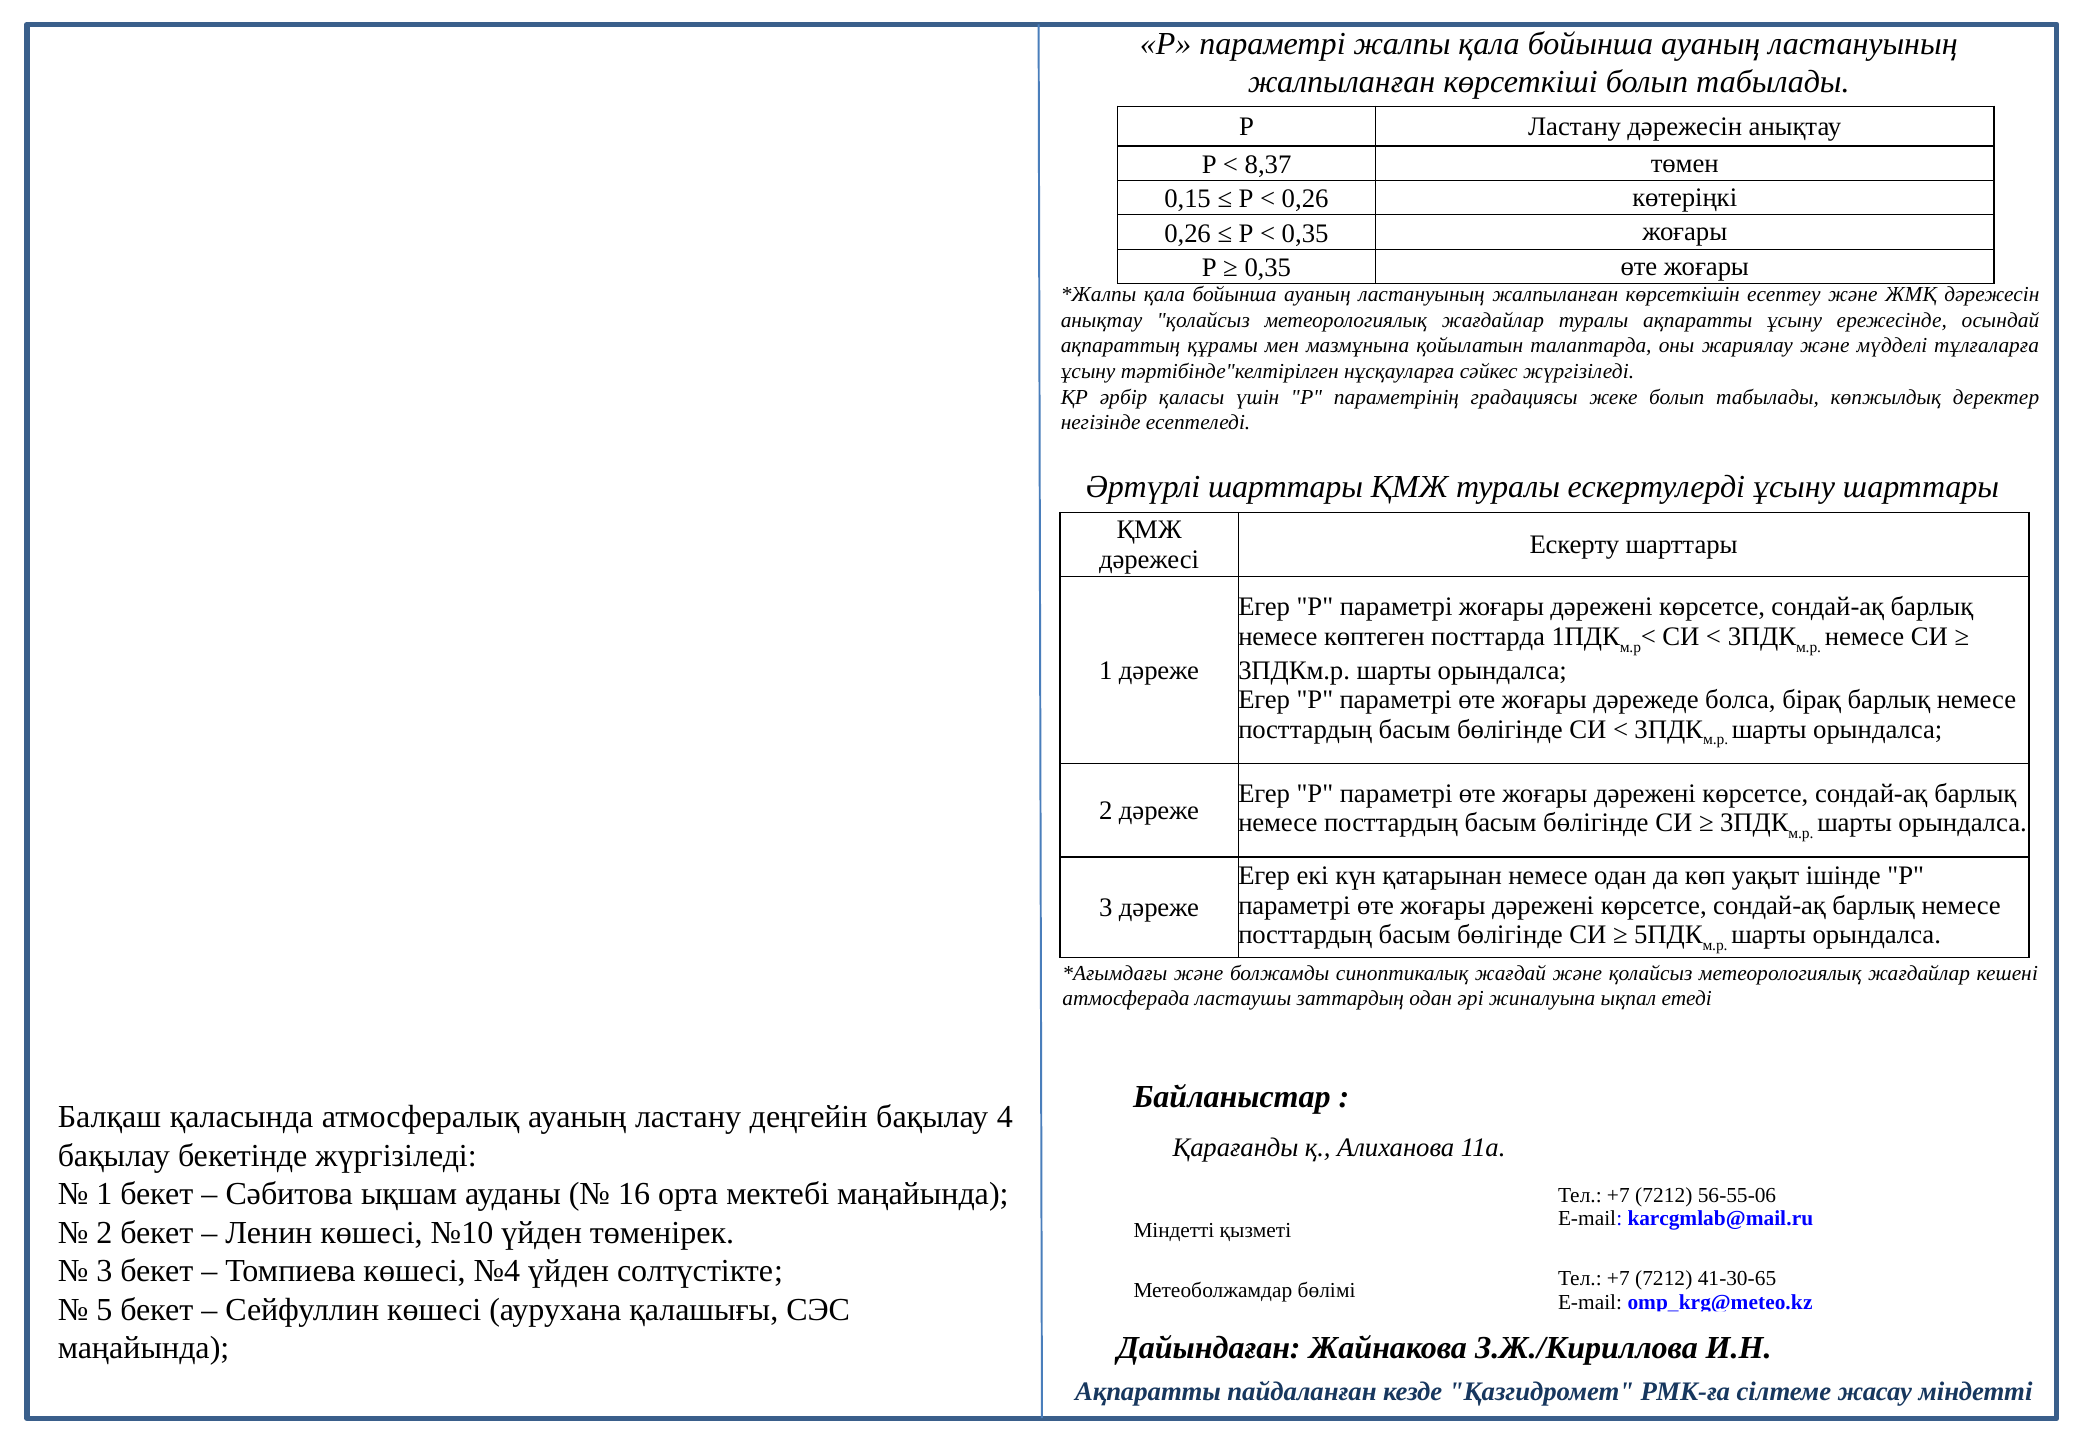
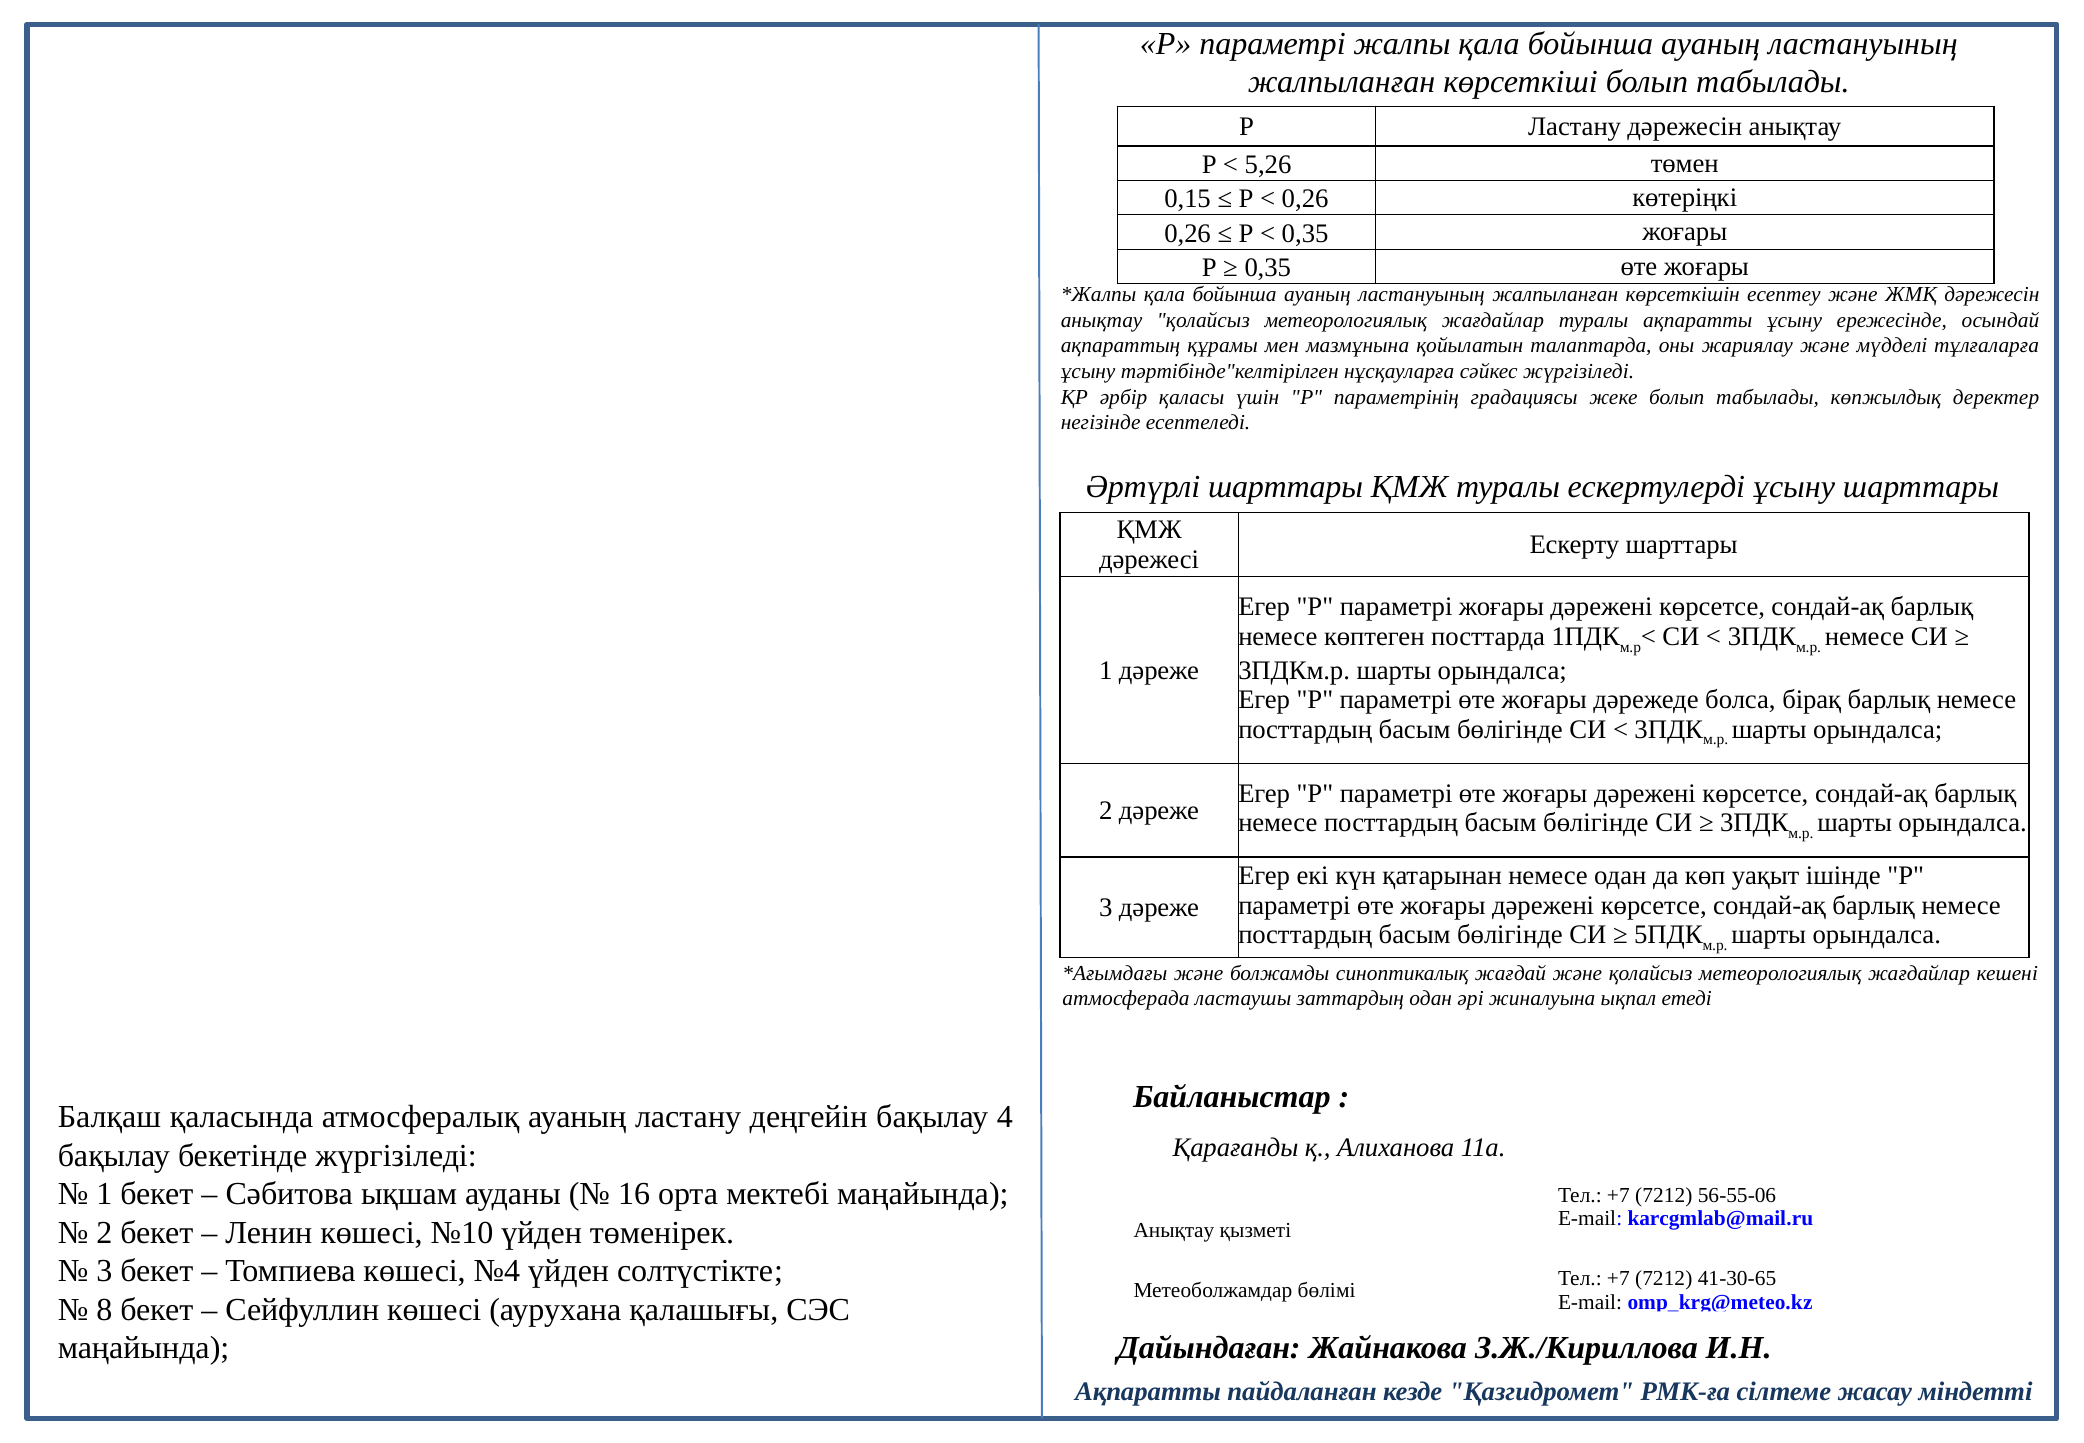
8,37: 8,37 -> 5,26
Міндетті at (1174, 1230): Міндетті -> Анықтау
5: 5 -> 8
